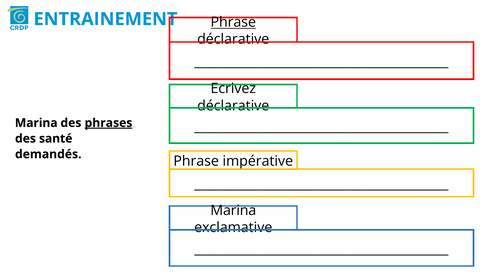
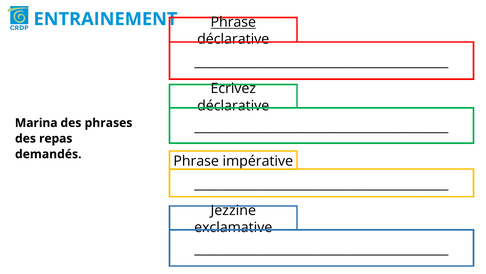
phrases underline: present -> none
santé: santé -> repas
Marina at (233, 210): Marina -> Jezzine
